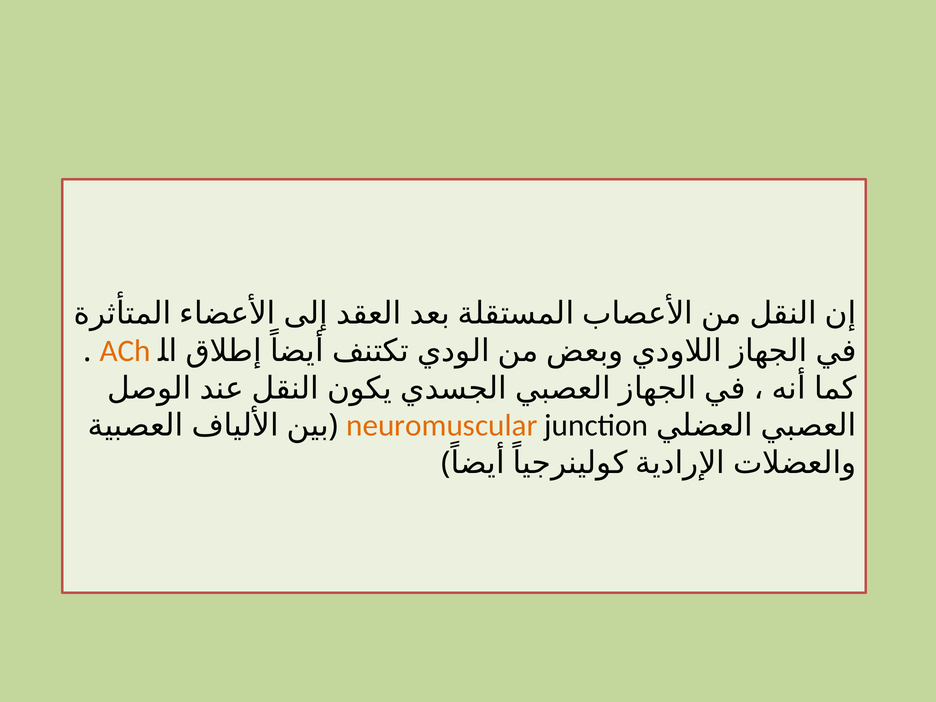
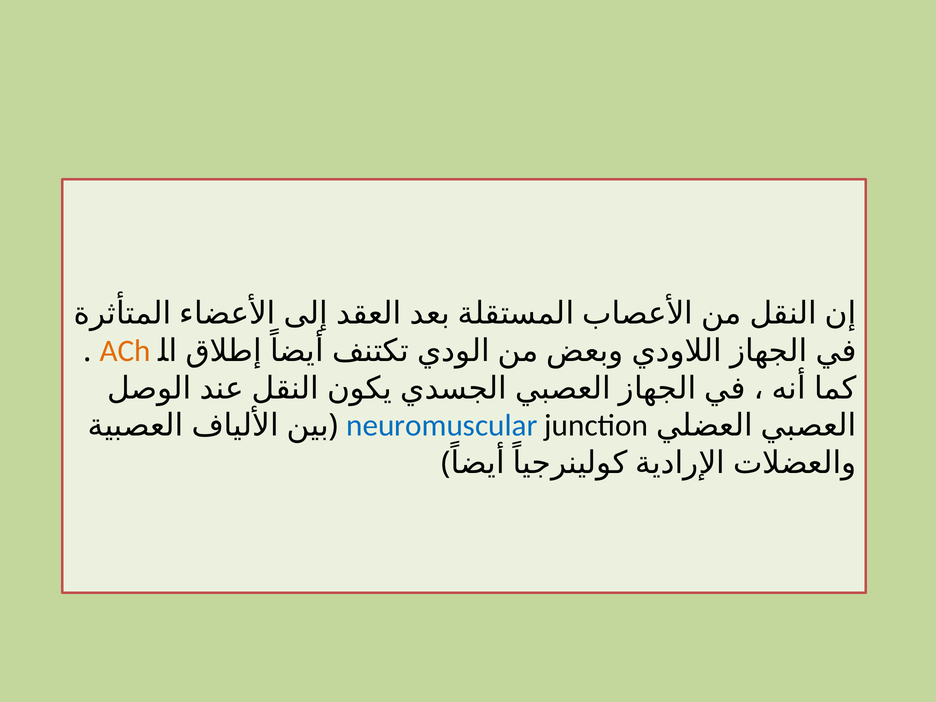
neuromuscular colour: orange -> blue
